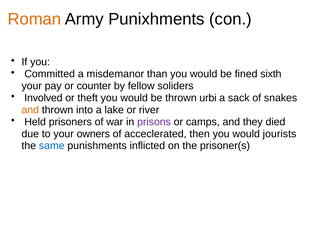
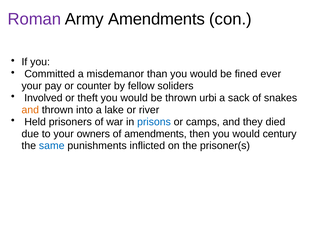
Roman colour: orange -> purple
Army Punixhments: Punixhments -> Amendments
sixth: sixth -> ever
prisons colour: purple -> blue
of acceclerated: acceclerated -> amendments
jourists: jourists -> century
